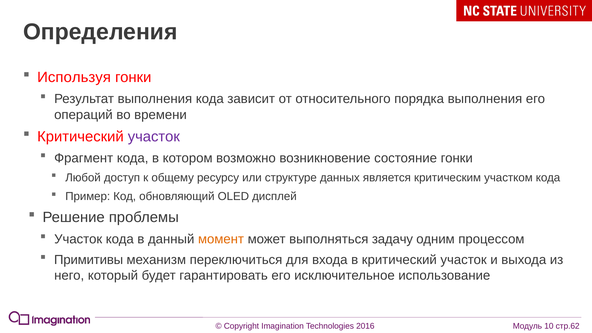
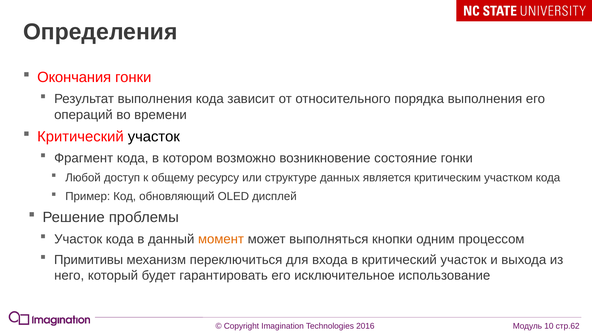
Используя: Используя -> Окончания
участок at (154, 137) colour: purple -> black
задачу: задачу -> кнопки
